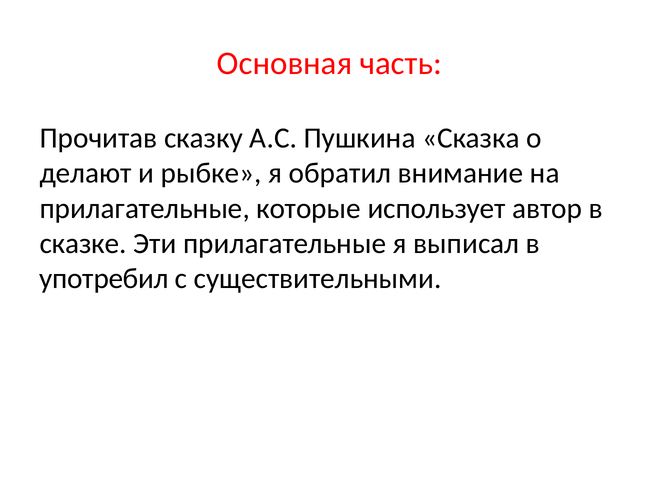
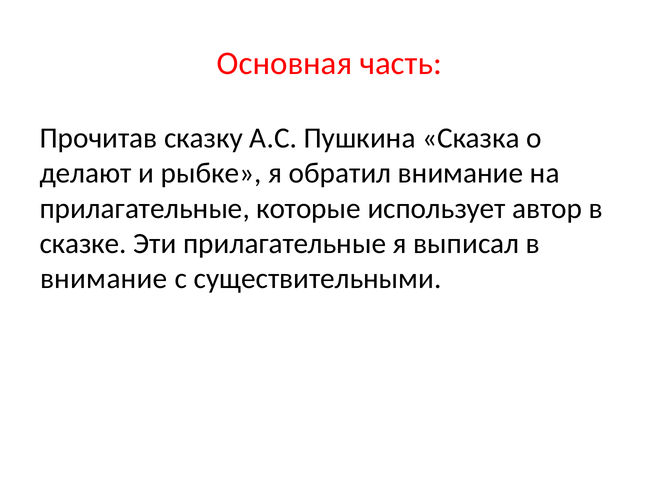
употребил at (104, 279): употребил -> внимание
